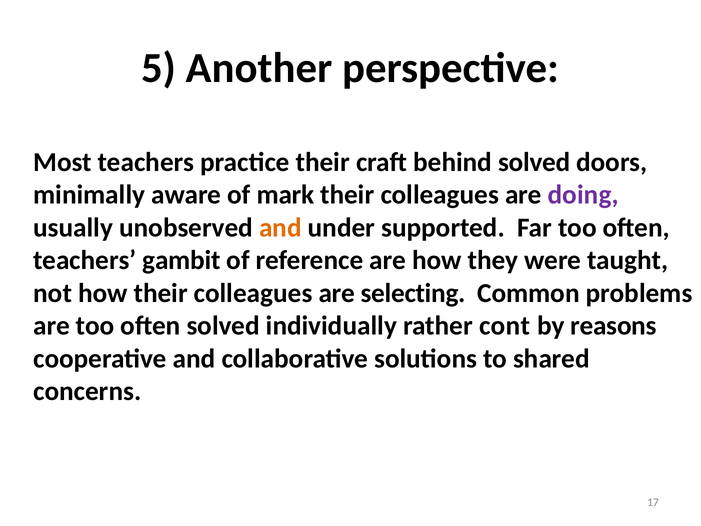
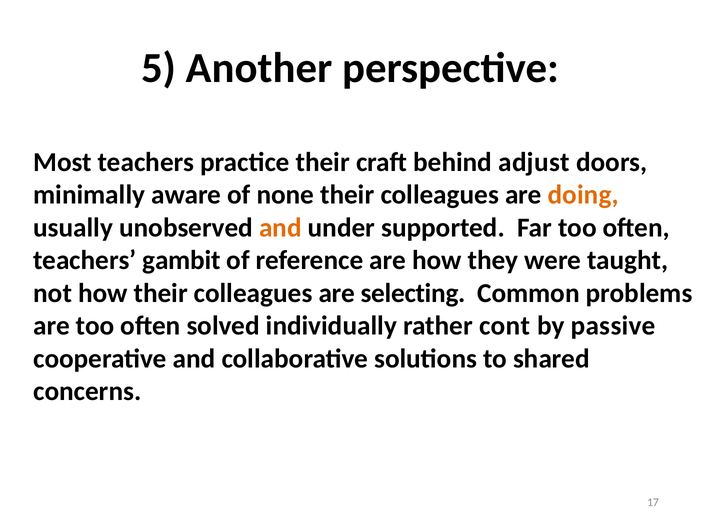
behind solved: solved -> adjust
mark: mark -> none
doing colour: purple -> orange
reasons: reasons -> passive
